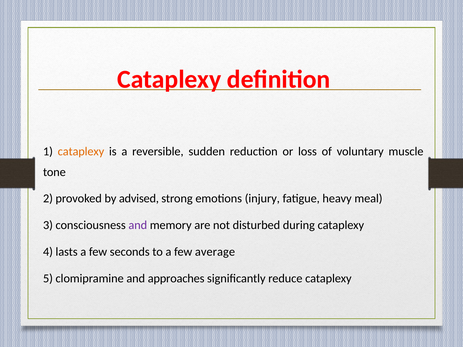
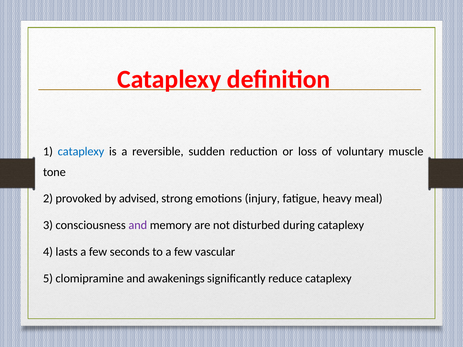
cataplexy at (81, 152) colour: orange -> blue
average: average -> vascular
approaches: approaches -> awakenings
